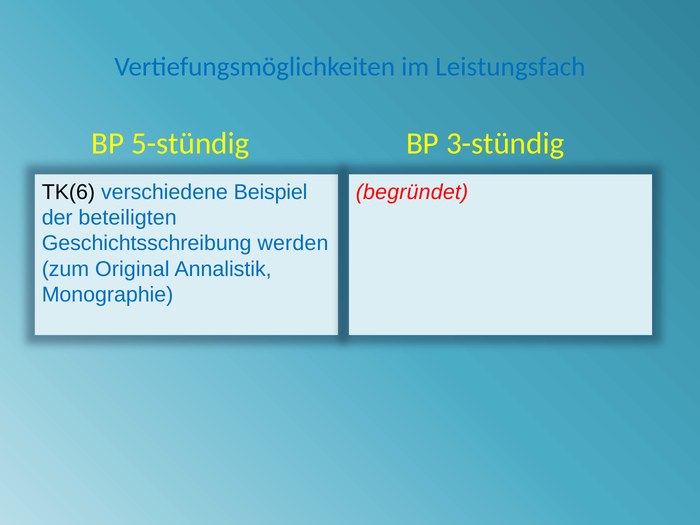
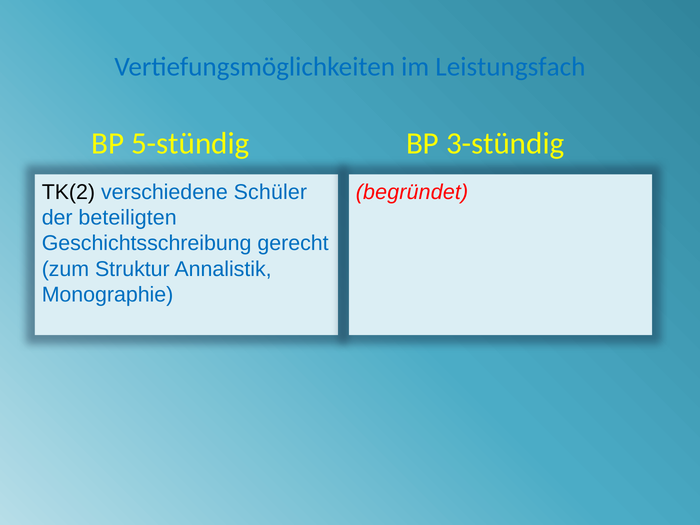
TK(6: TK(6 -> TK(2
Beispiel: Beispiel -> Schüler
werden: werden -> gerecht
Original: Original -> Struktur
